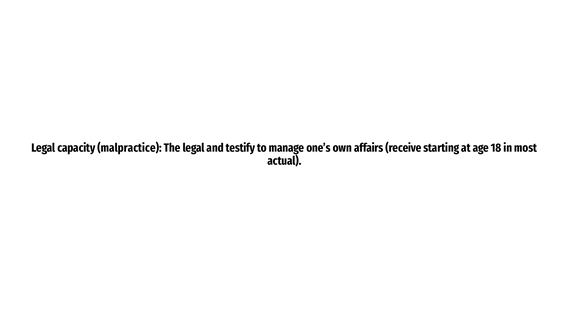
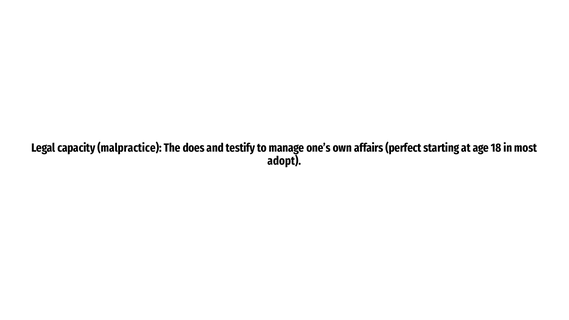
The legal: legal -> does
receive: receive -> perfect
actual: actual -> adopt
